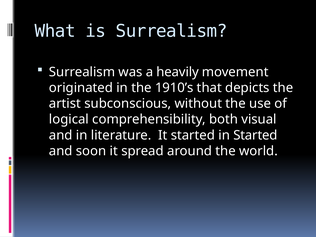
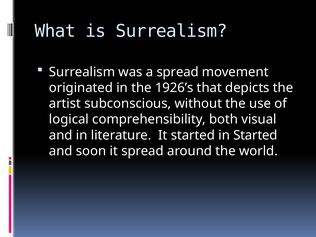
a heavily: heavily -> spread
1910’s: 1910’s -> 1926’s
